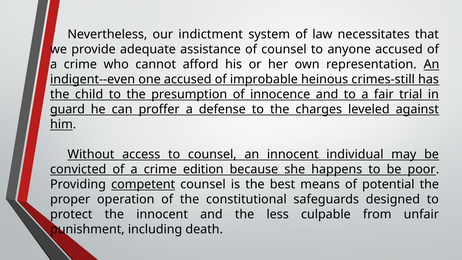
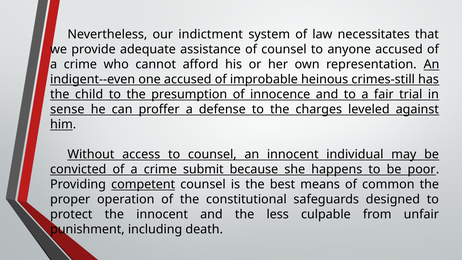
guard: guard -> sense
edition: edition -> submit
potential: potential -> common
